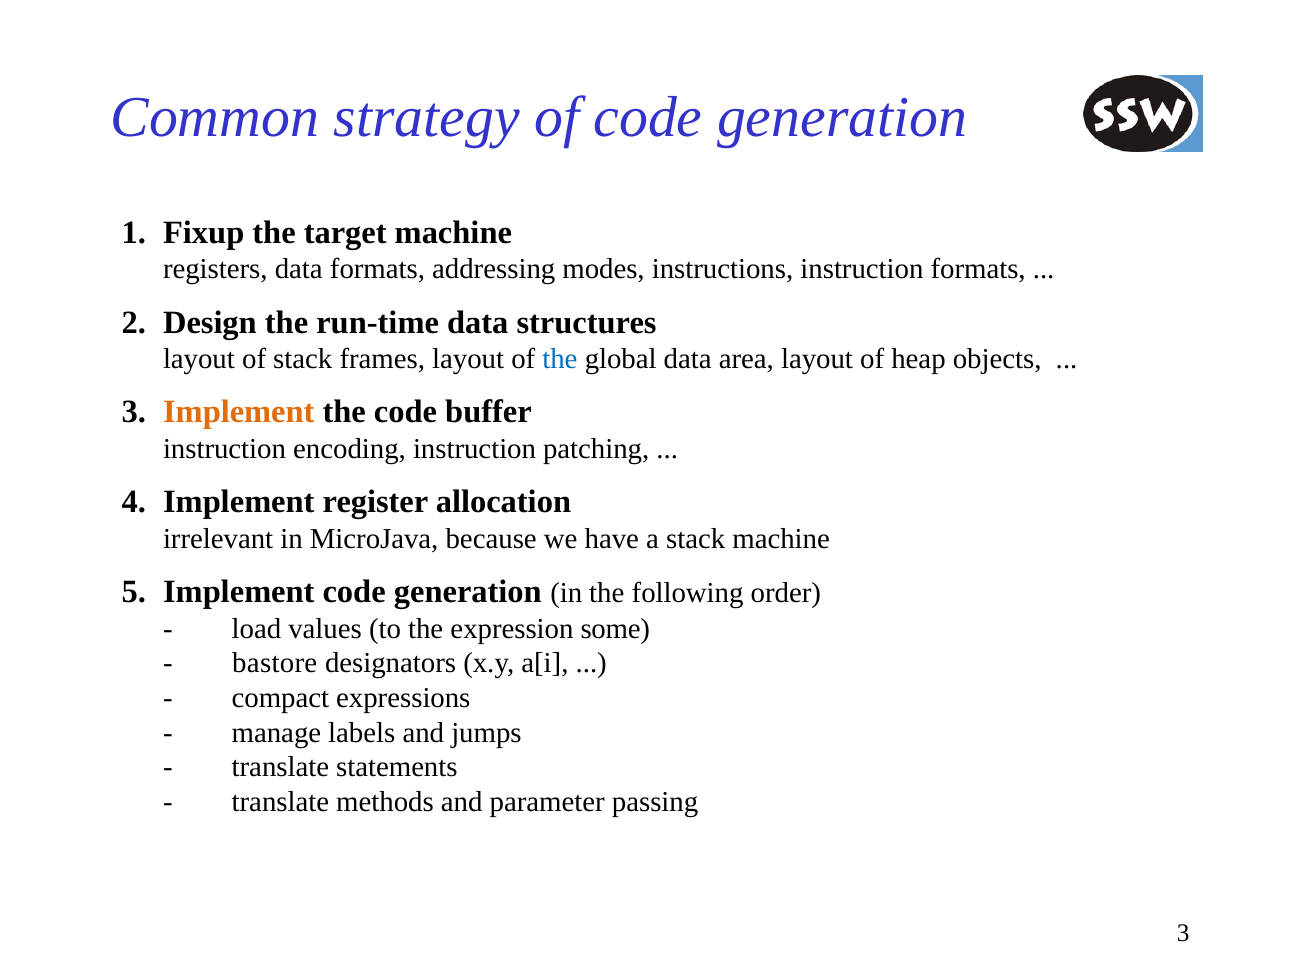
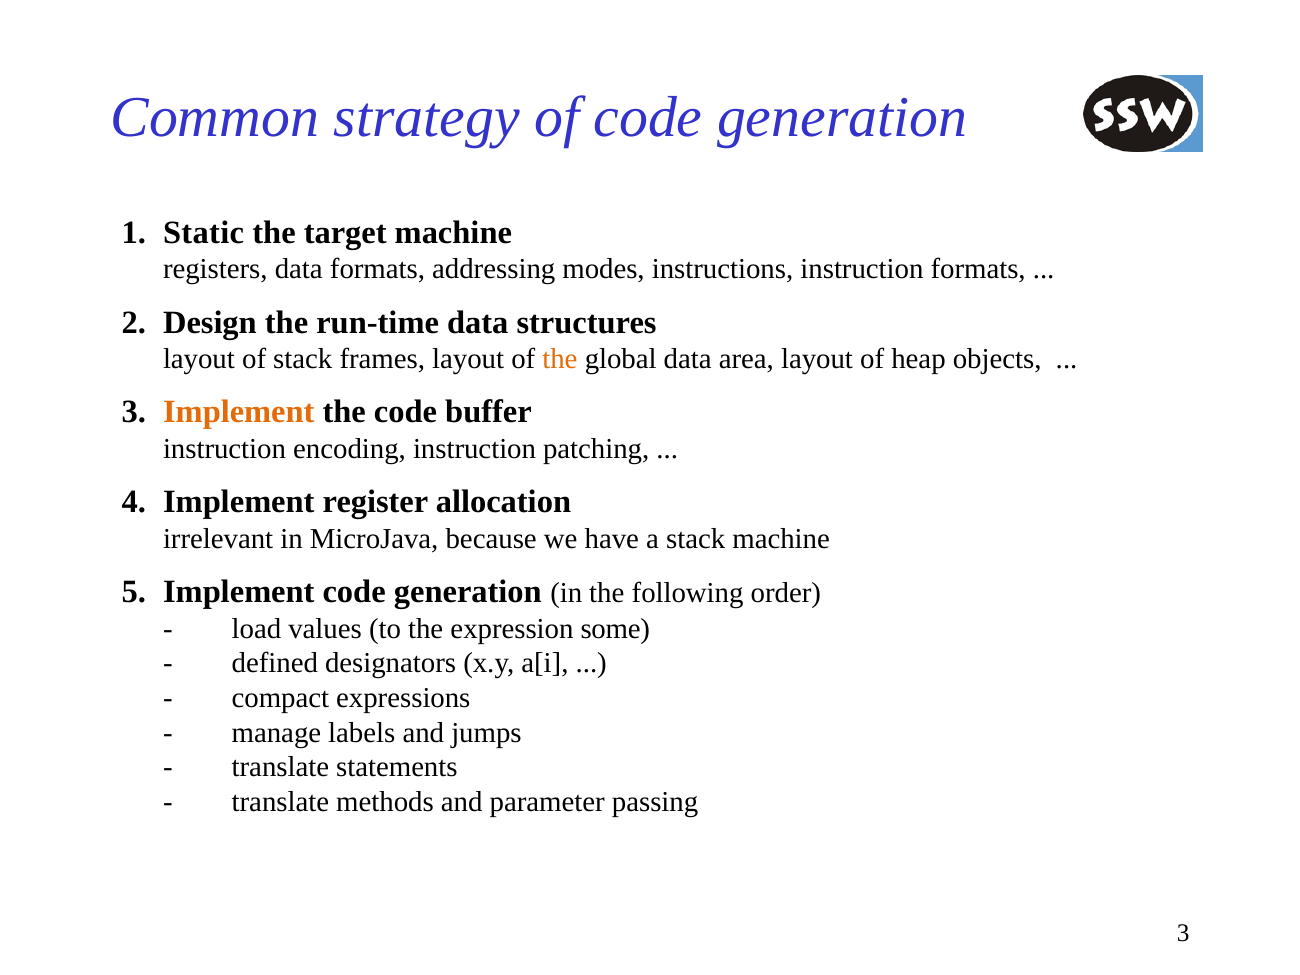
Fixup: Fixup -> Static
the at (560, 359) colour: blue -> orange
bastore: bastore -> defined
